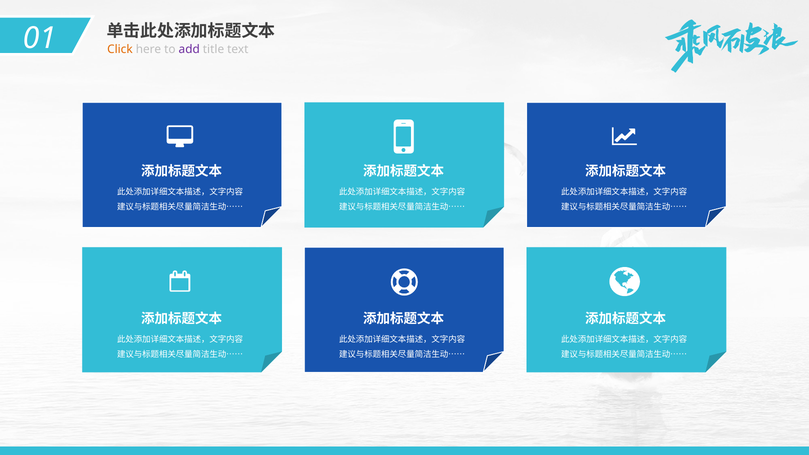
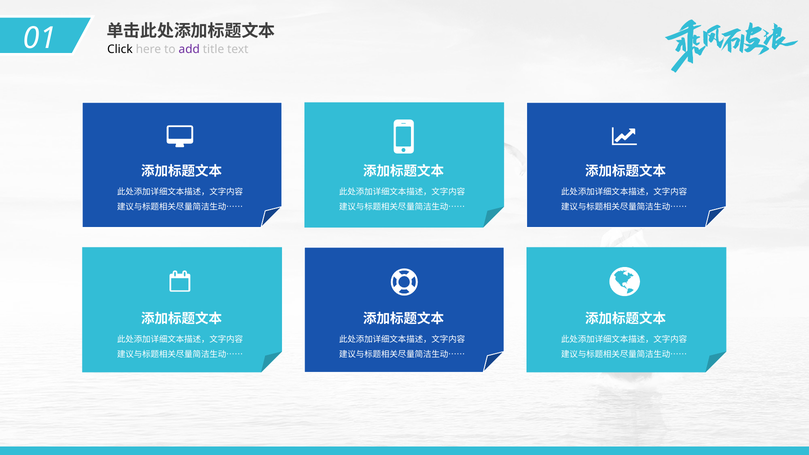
Click colour: orange -> black
